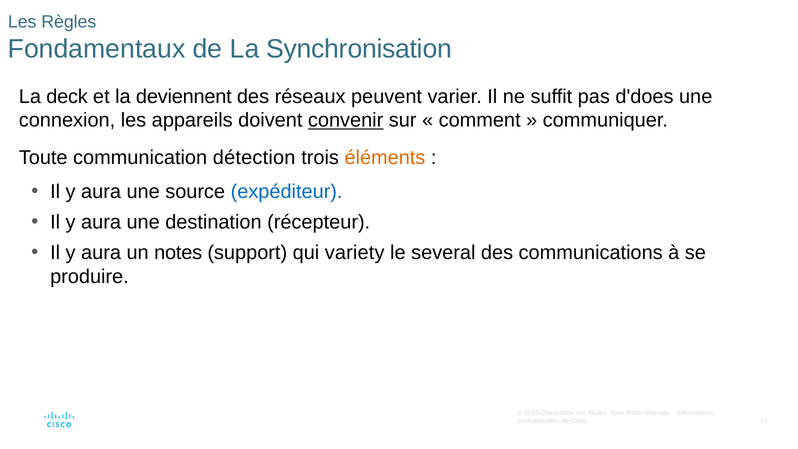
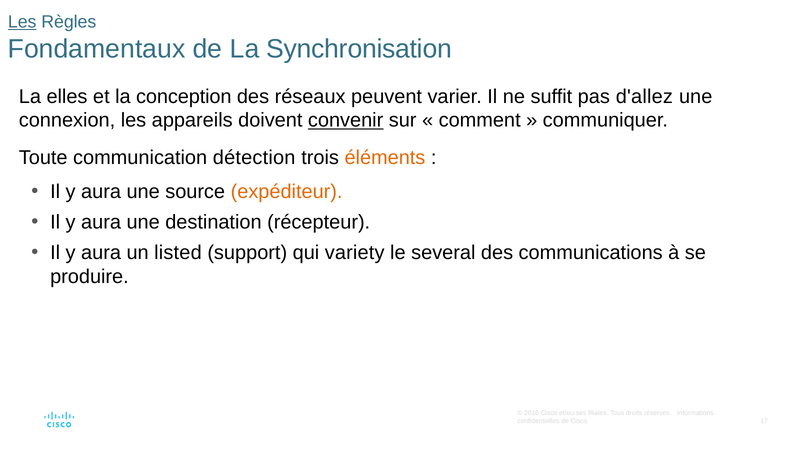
Les at (22, 22) underline: none -> present
deck: deck -> elles
deviennent: deviennent -> conception
d'does: d'does -> d'allez
expéditeur colour: blue -> orange
notes: notes -> listed
